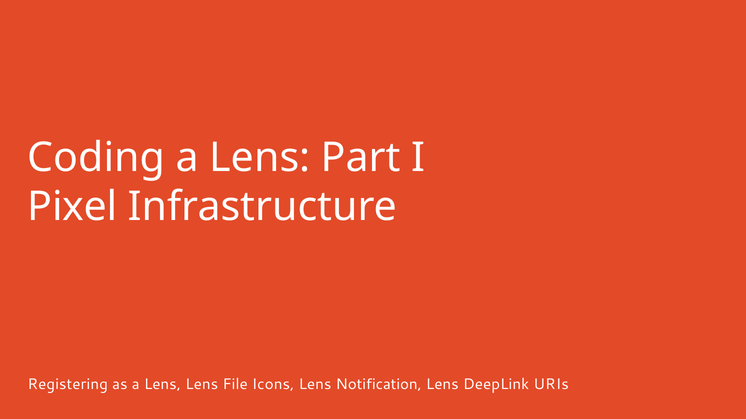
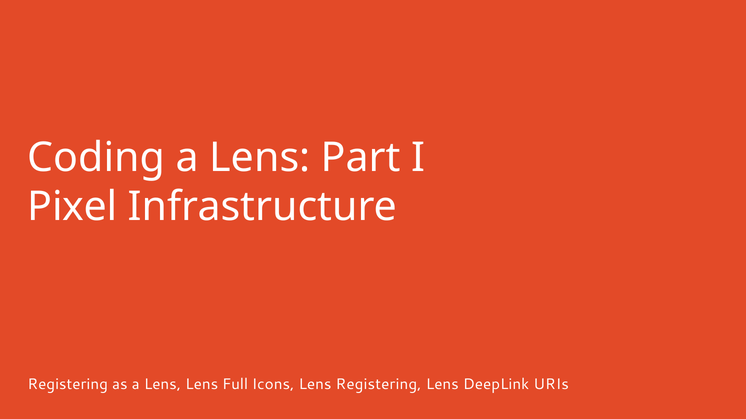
File: File -> Full
Lens Notification: Notification -> Registering
